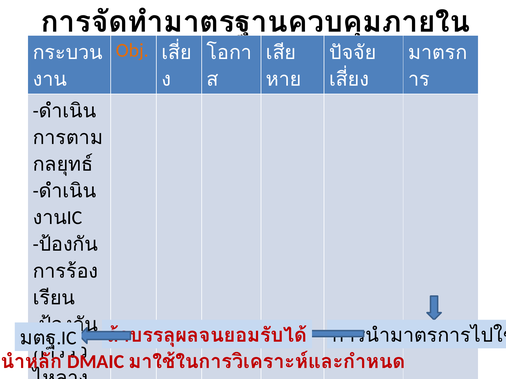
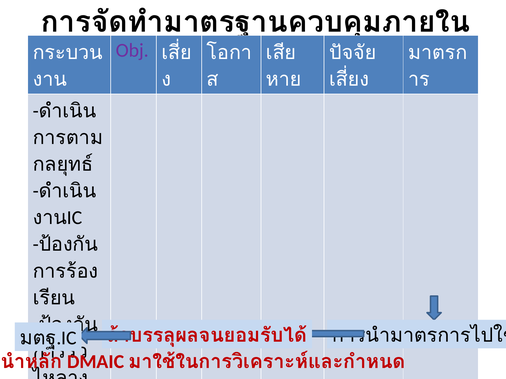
Obj colour: orange -> purple
